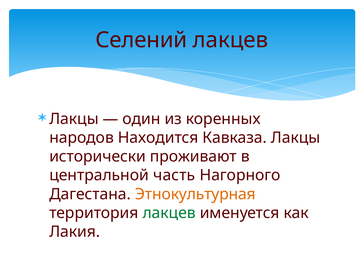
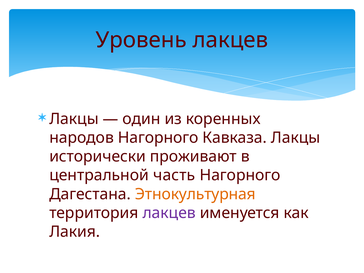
Селений: Селений -> Уровень
народов Находится: Находится -> Нагорного
лакцев at (169, 213) colour: green -> purple
